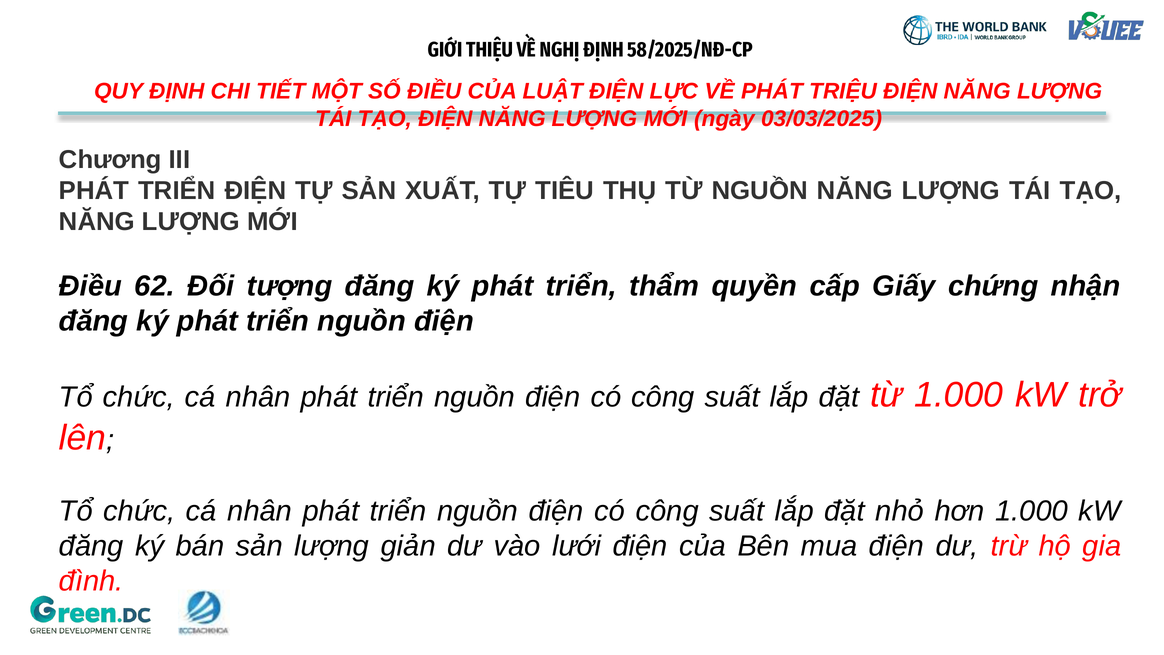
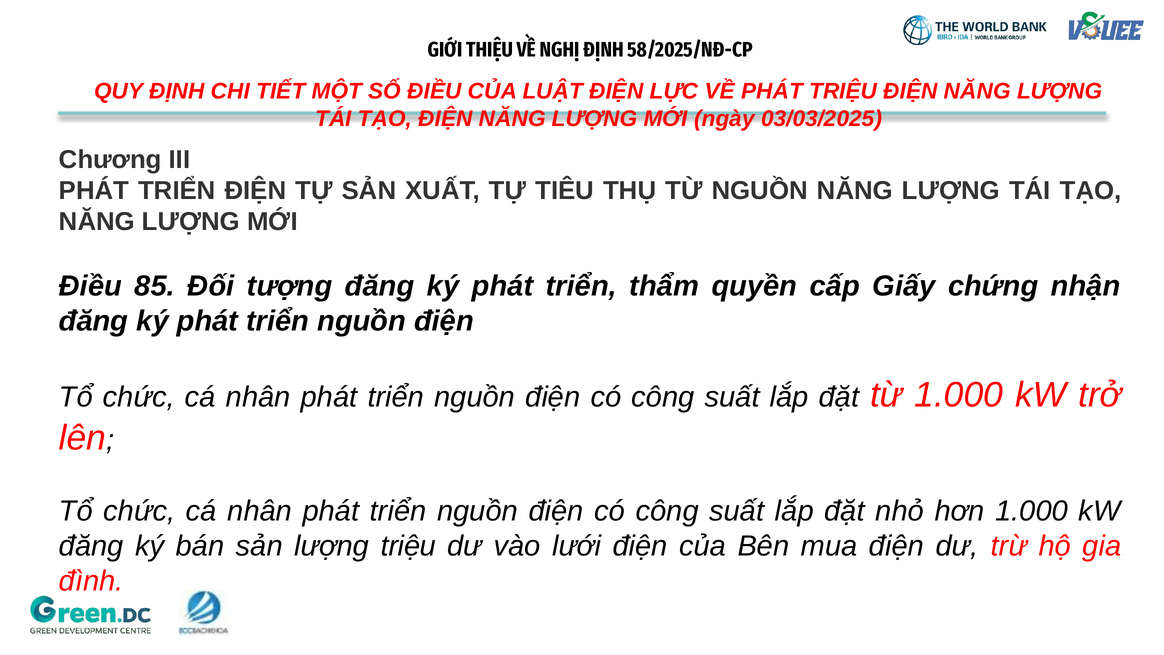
62: 62 -> 85
lượng giản: giản -> triệu
